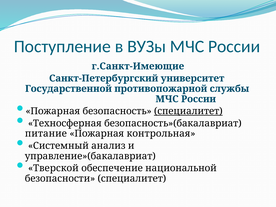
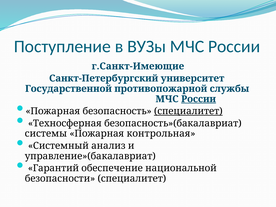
России at (199, 99) underline: none -> present
питание: питание -> системы
Тверской: Тверской -> Гарантий
